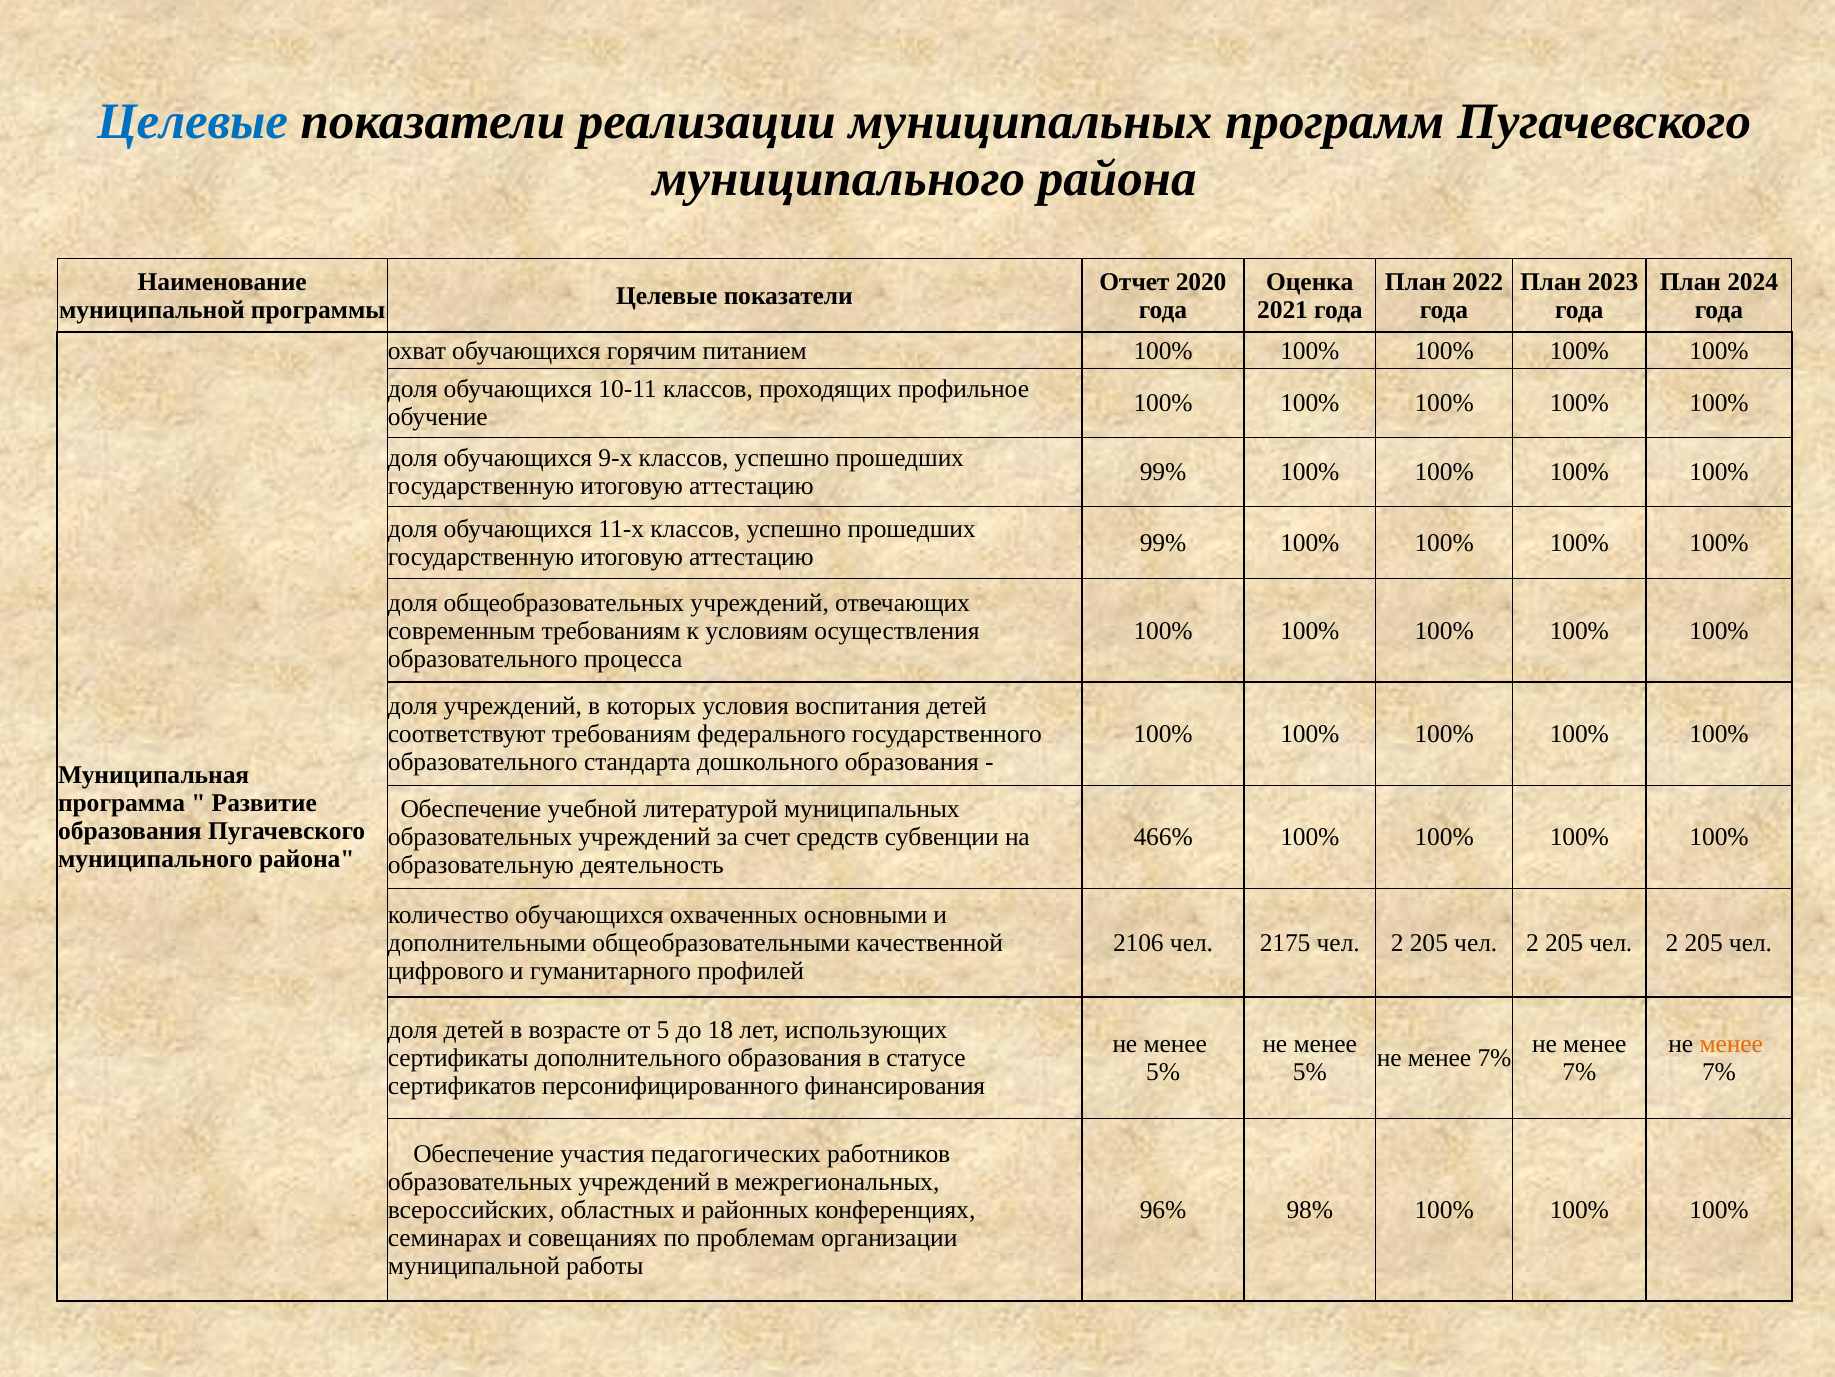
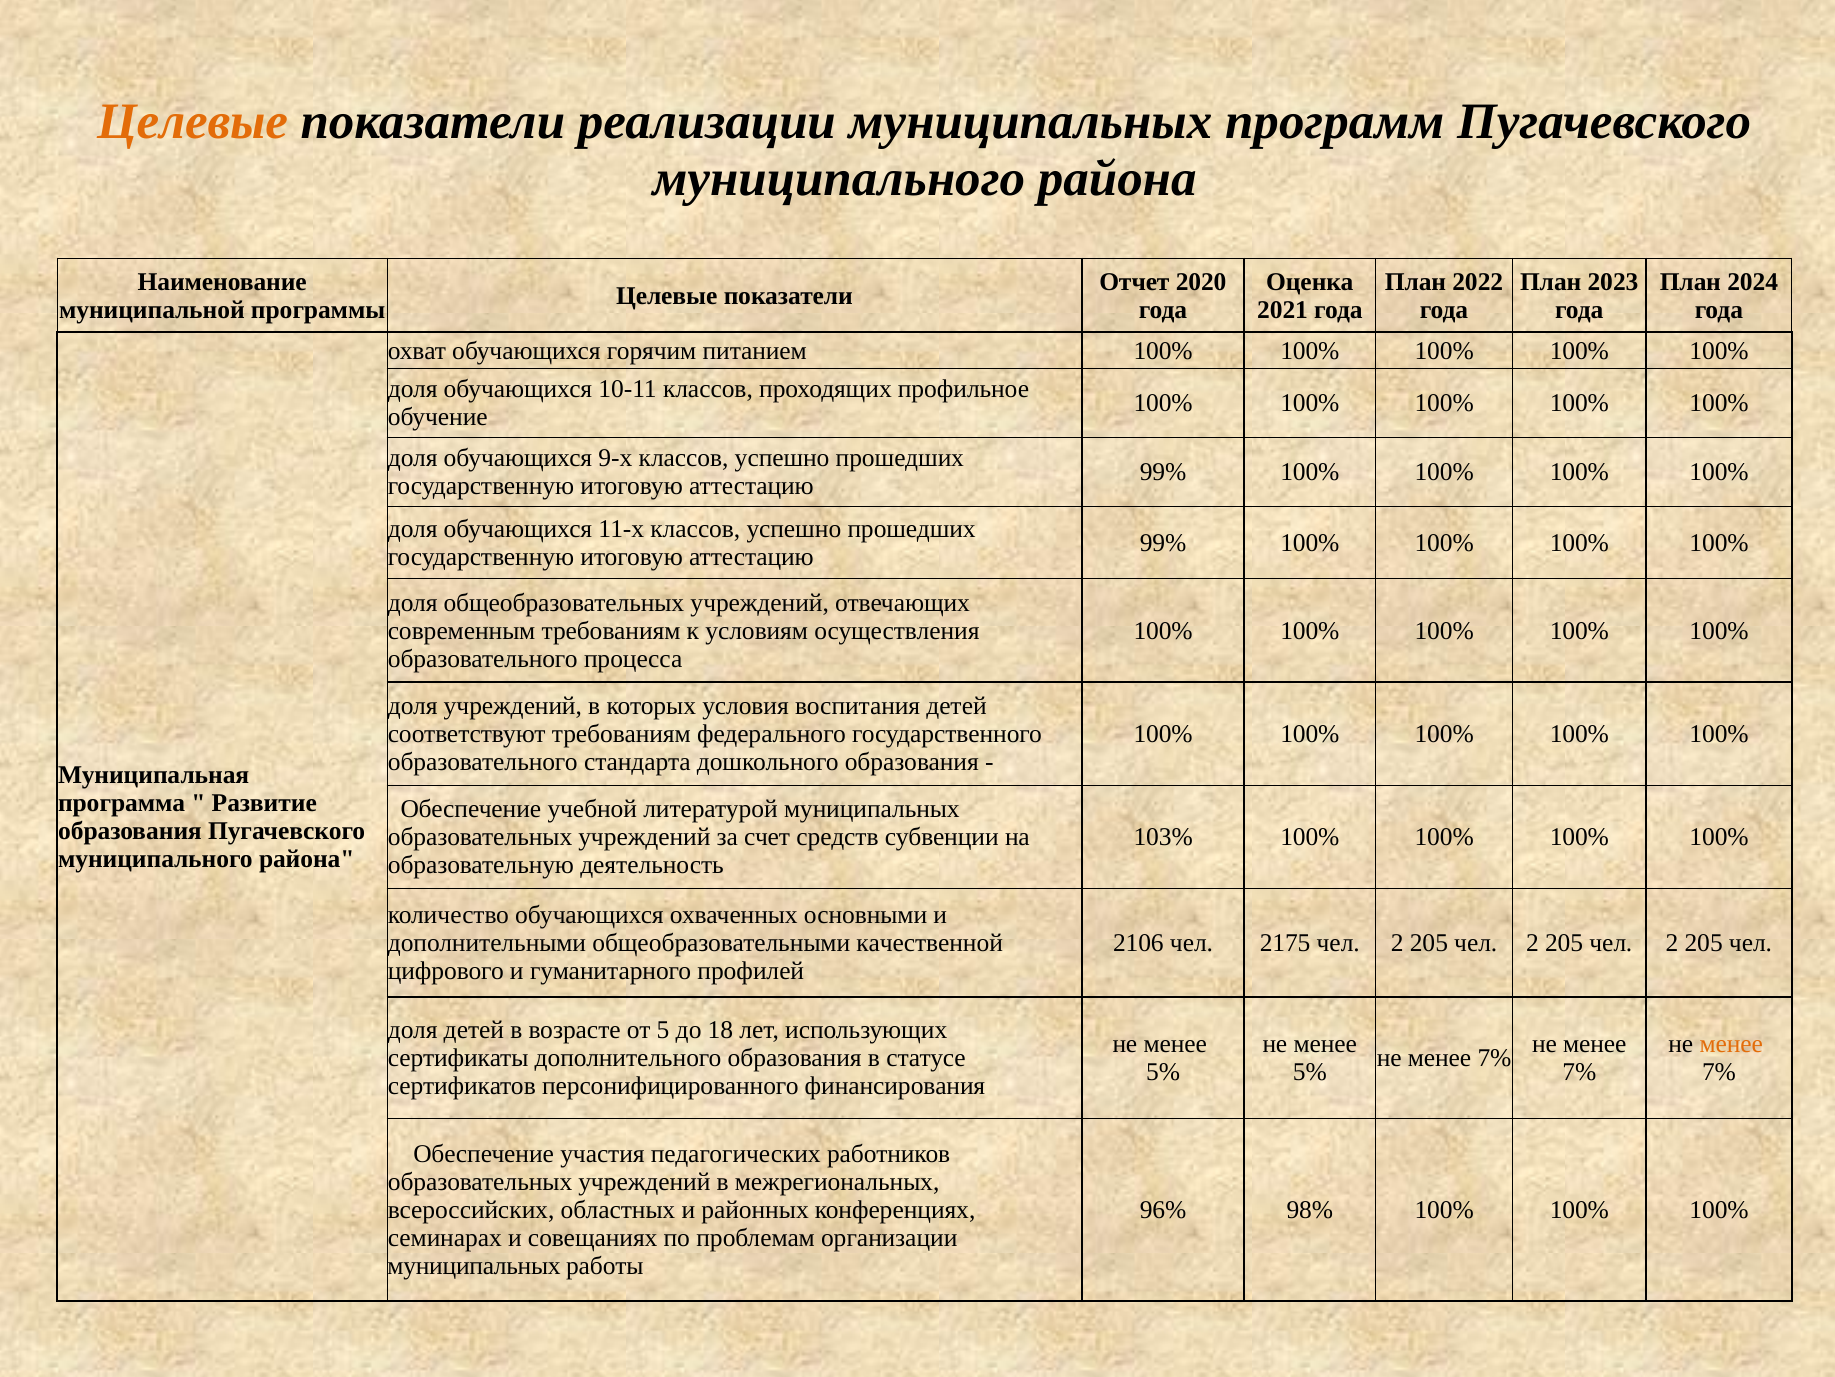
Целевые at (193, 122) colour: blue -> orange
466%: 466% -> 103%
муниципальной at (474, 1266): муниципальной -> муниципальных
